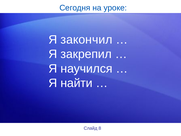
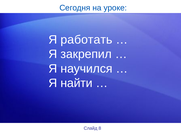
закончил: закончил -> работать
